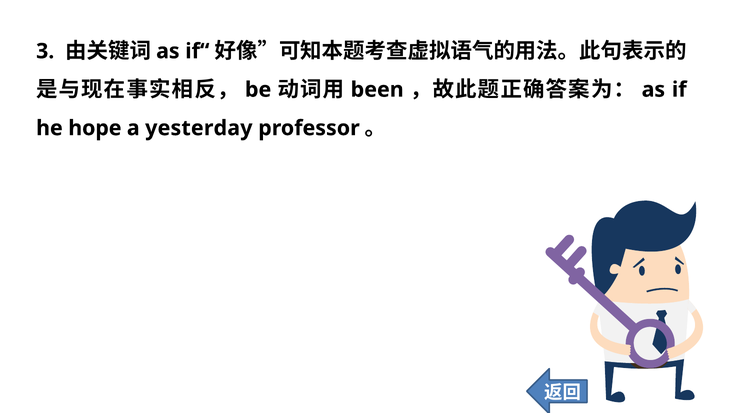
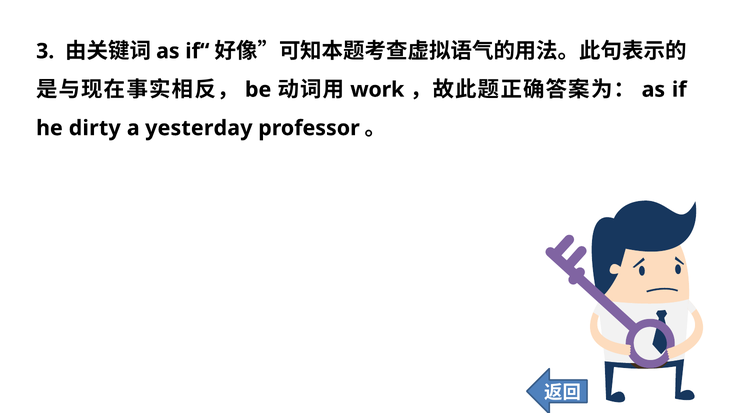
been: been -> work
hope: hope -> dirty
